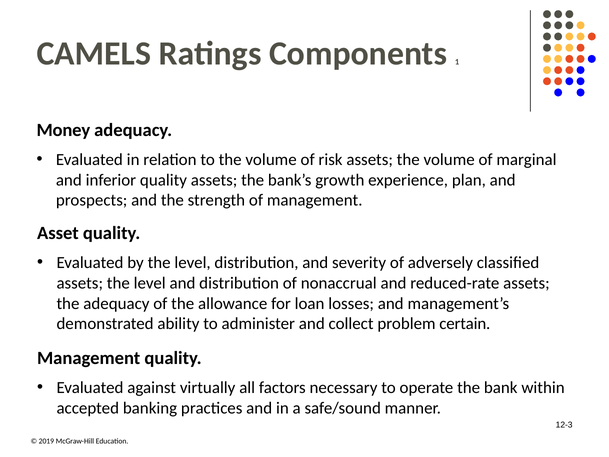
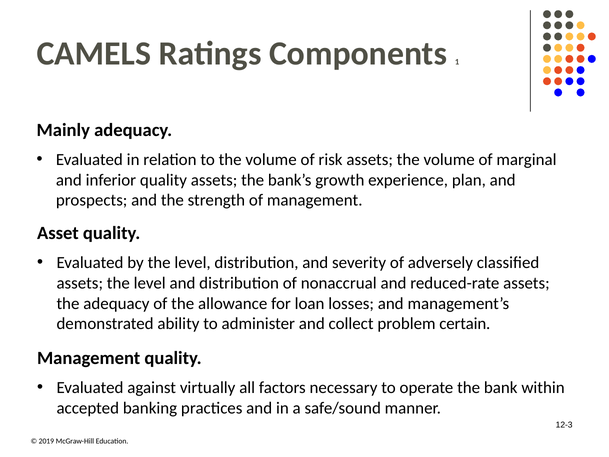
Money: Money -> Mainly
